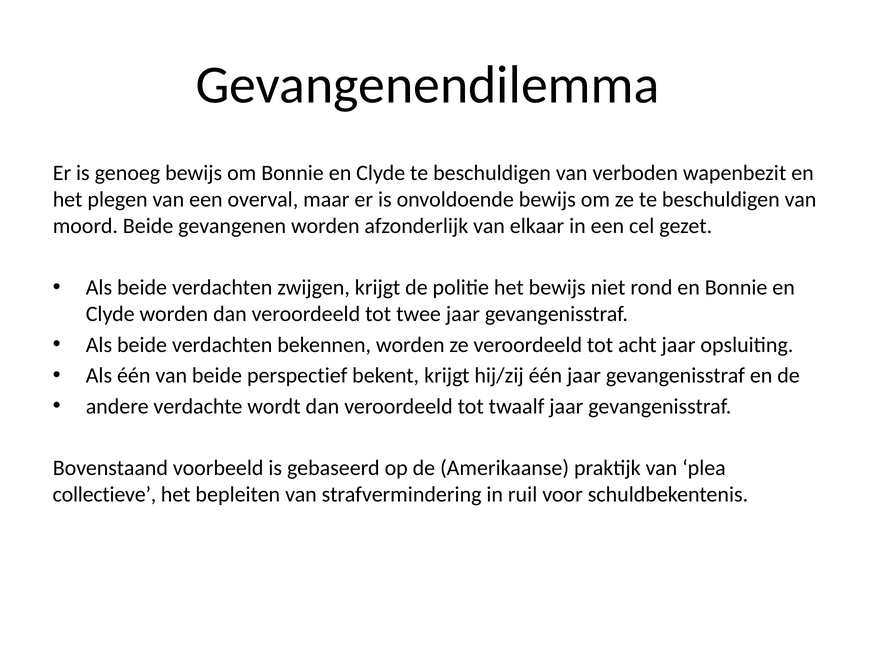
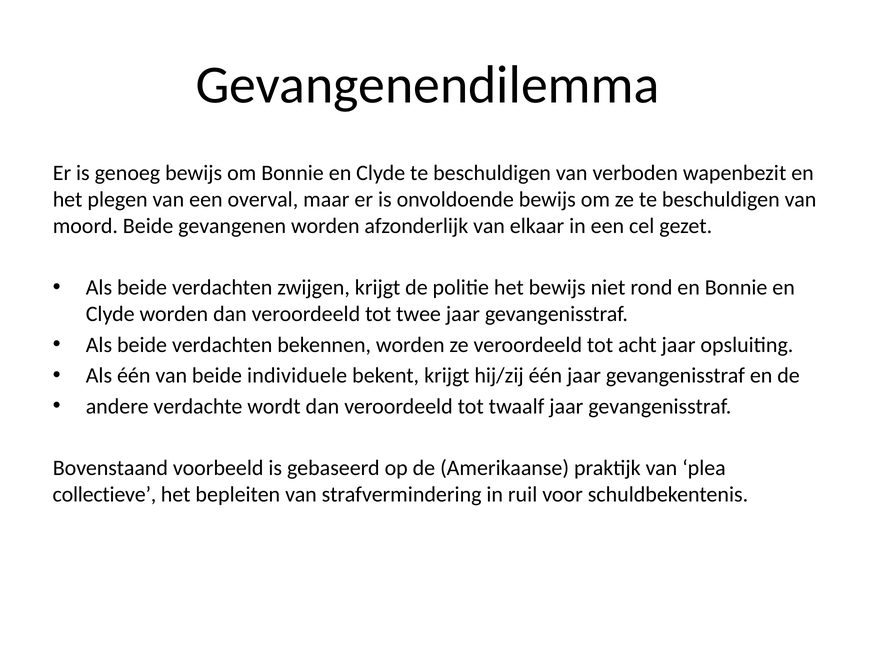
perspectief: perspectief -> individuele
